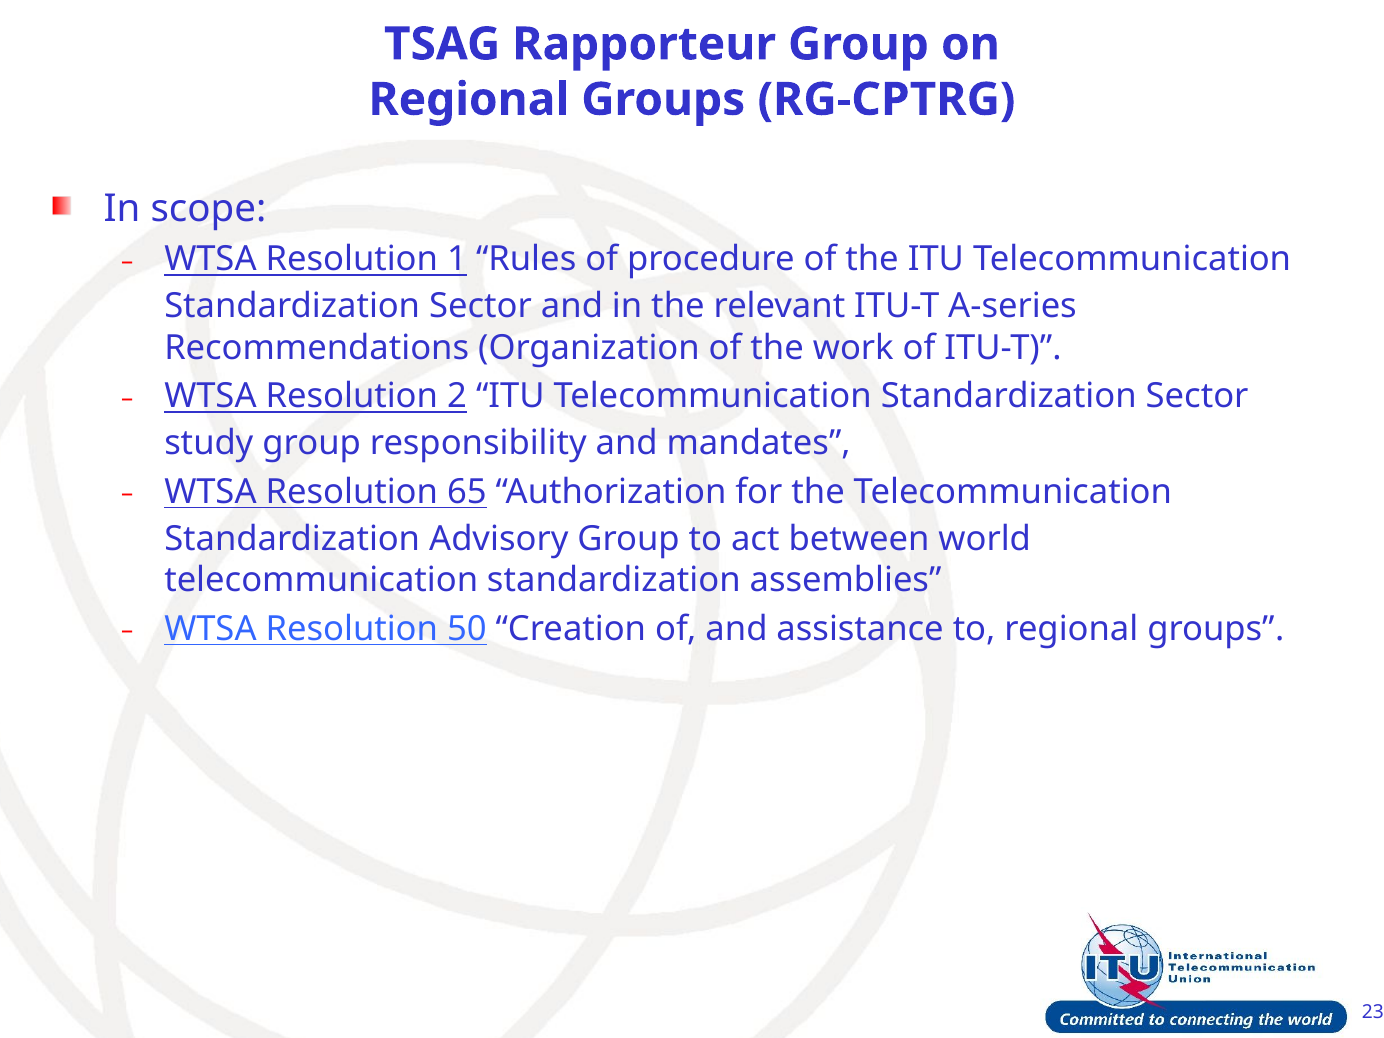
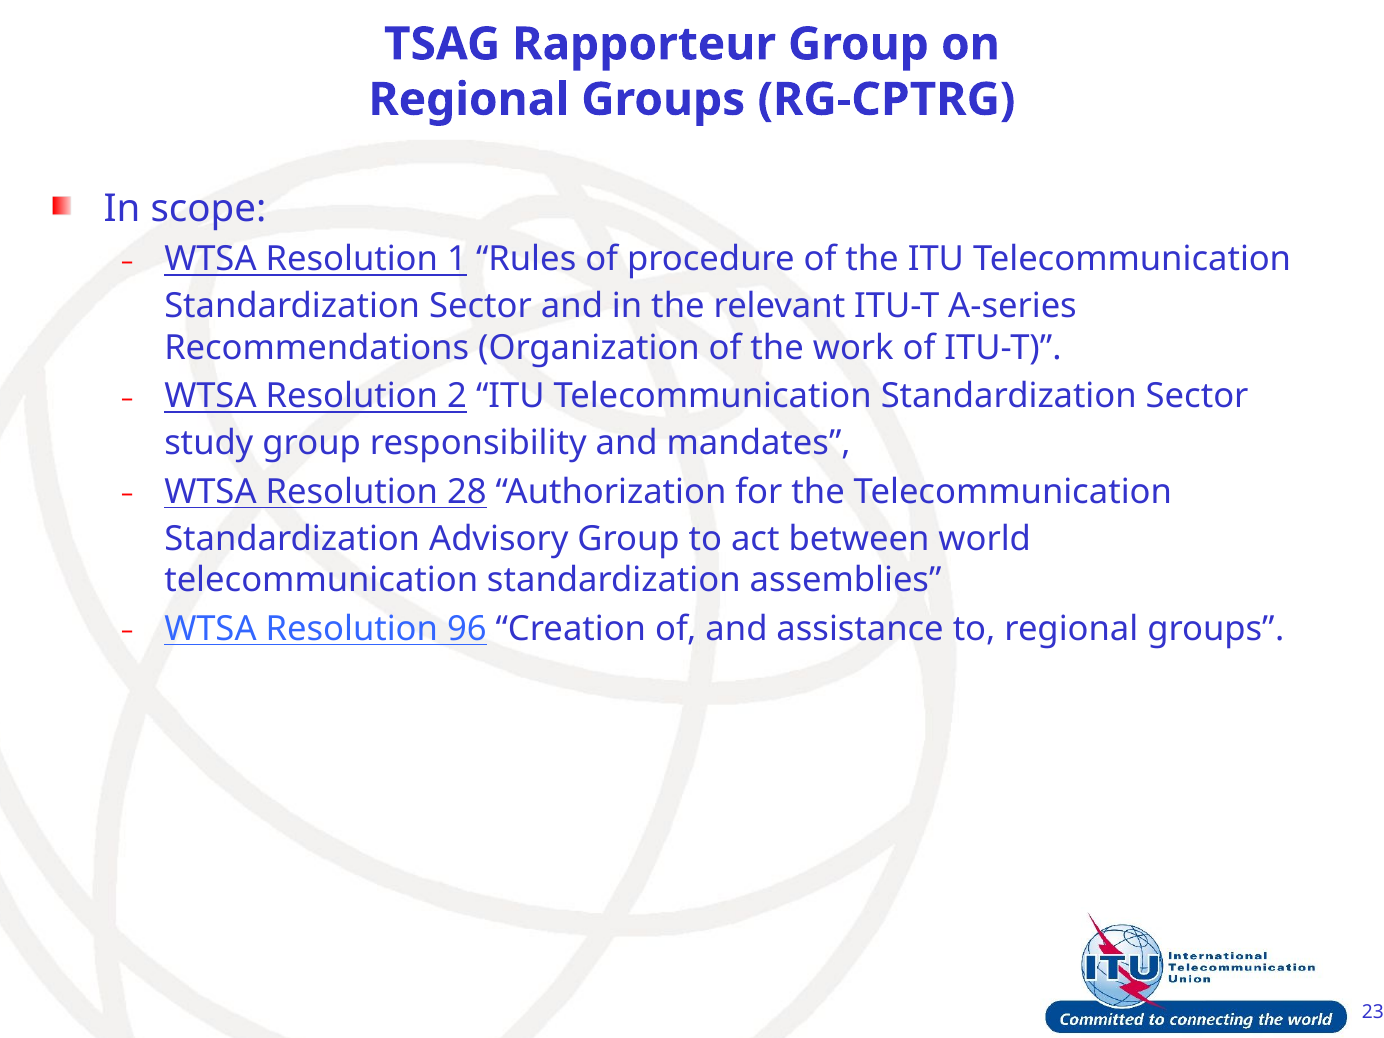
65: 65 -> 28
50: 50 -> 96
